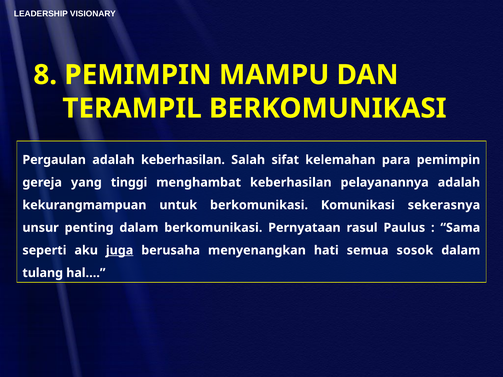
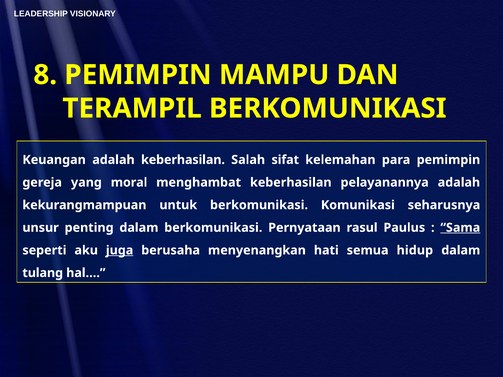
Pergaulan: Pergaulan -> Keuangan
tinggi: tinggi -> moral
sekerasnya: sekerasnya -> seharusnya
Sama underline: none -> present
sosok: sosok -> hidup
